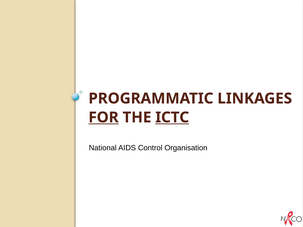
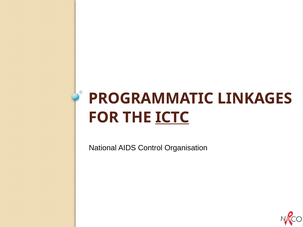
FOR underline: present -> none
